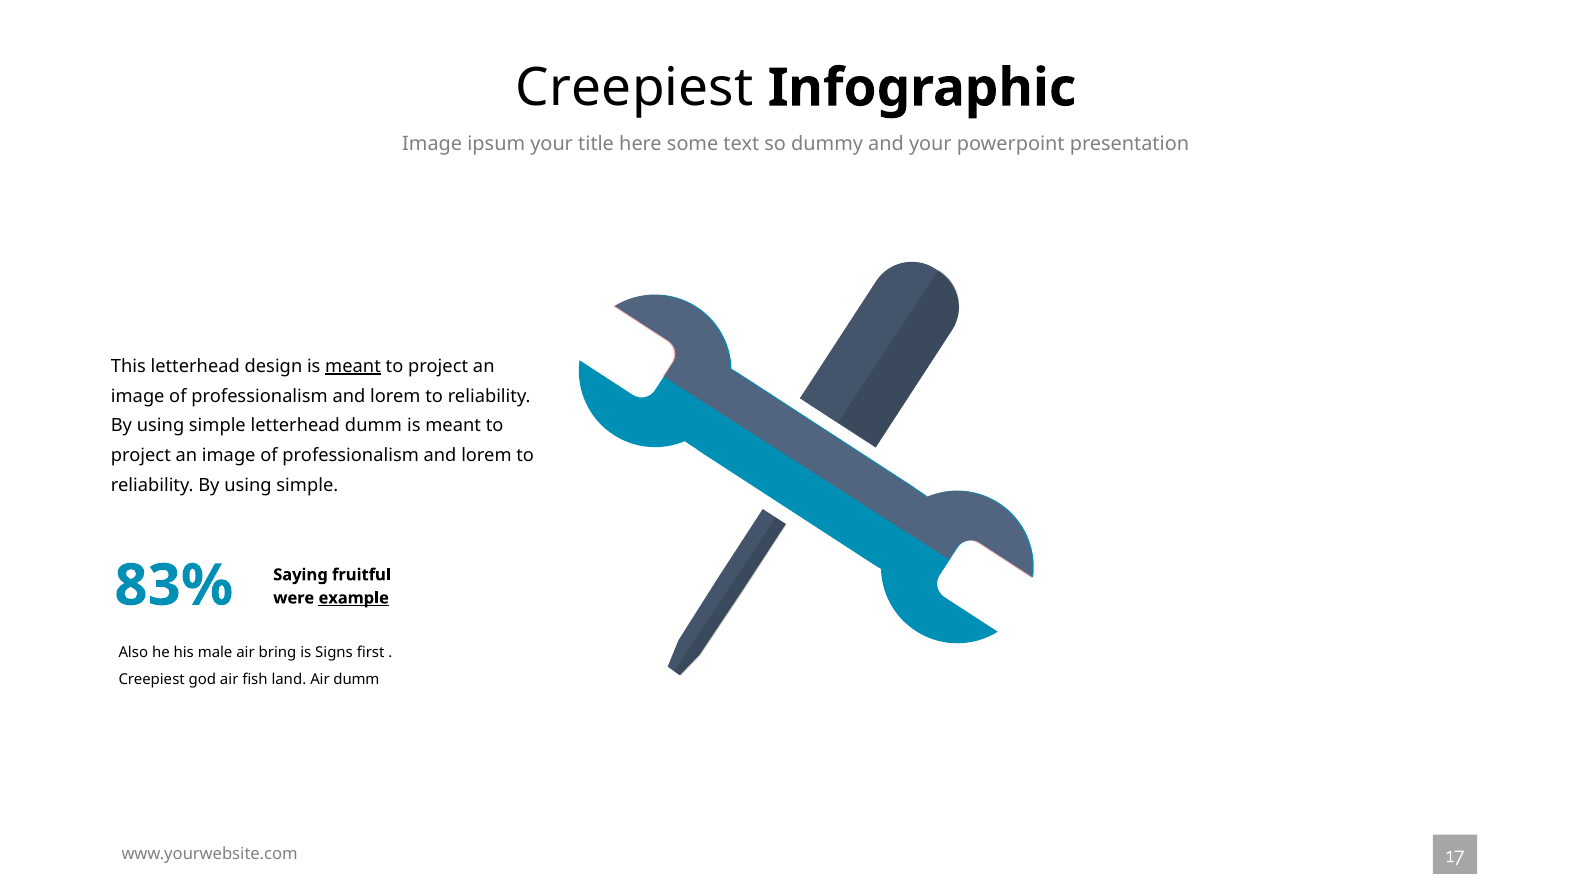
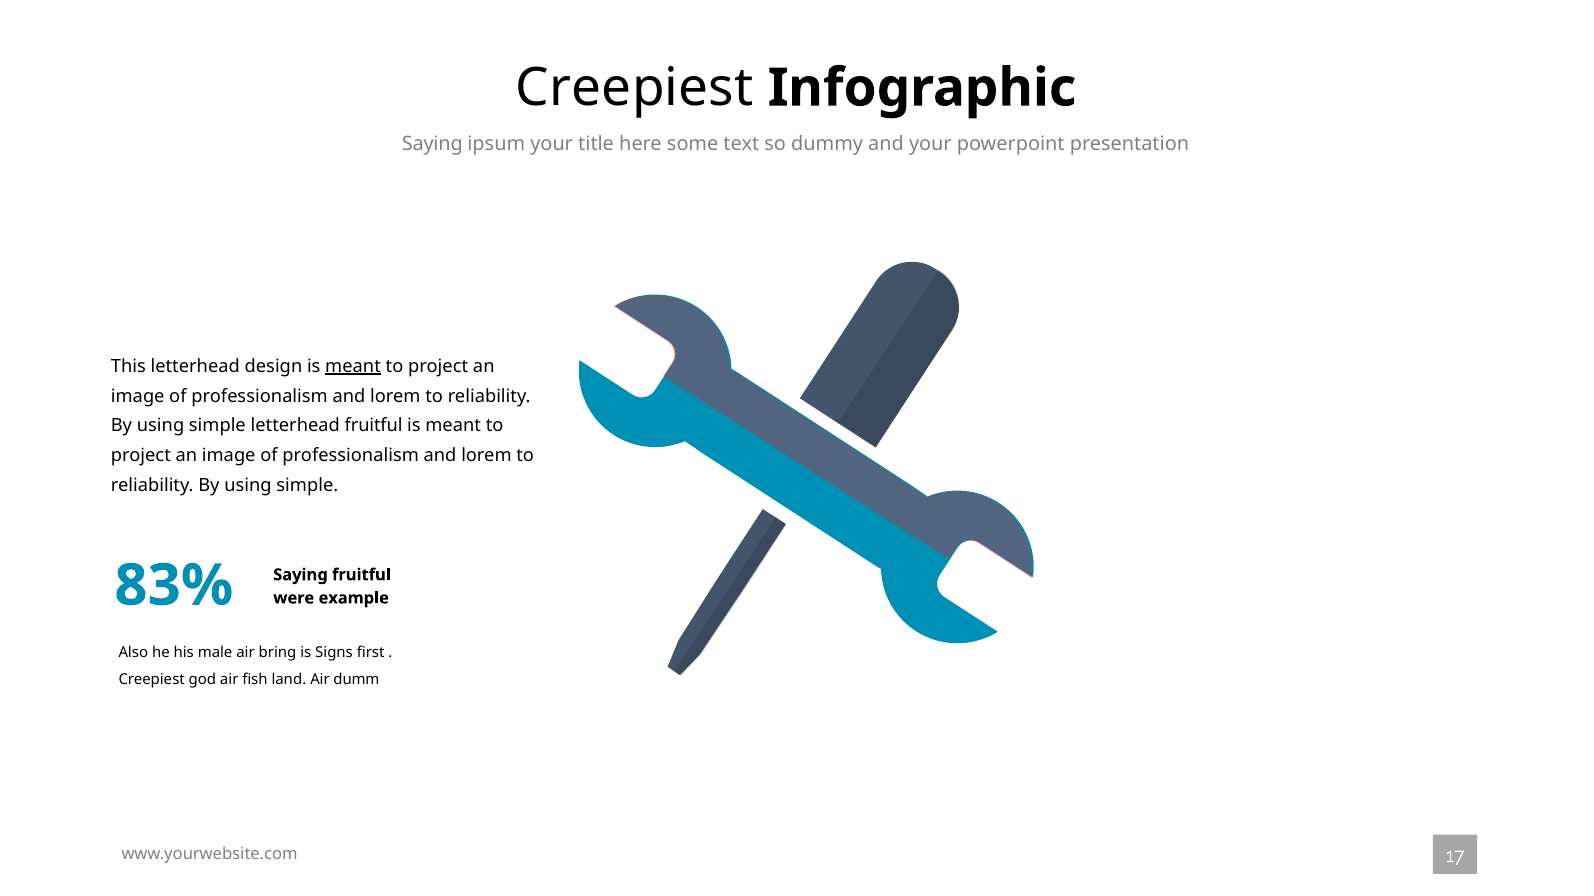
Image at (432, 144): Image -> Saying
letterhead dumm: dumm -> fruitful
example underline: present -> none
